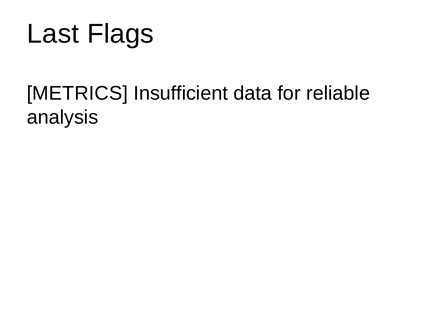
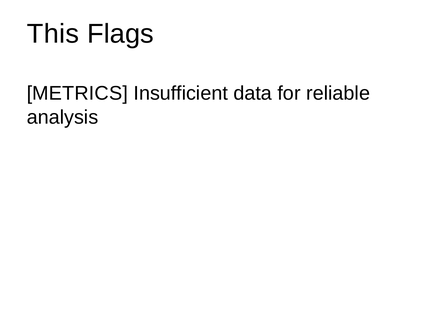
Last: Last -> This
